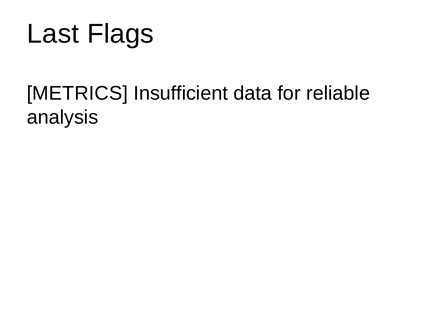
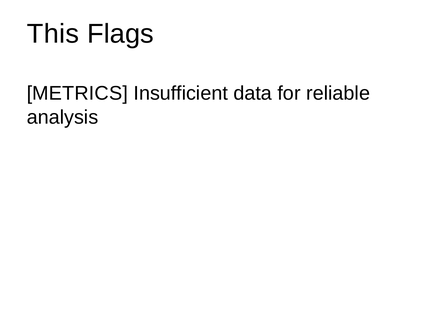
Last: Last -> This
